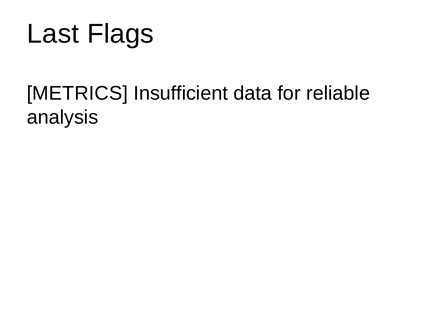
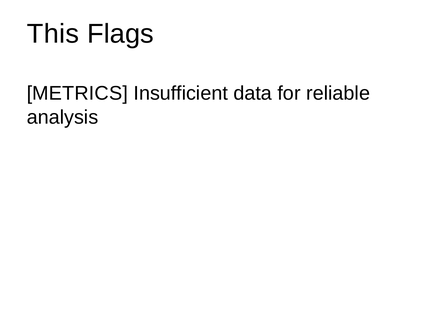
Last: Last -> This
